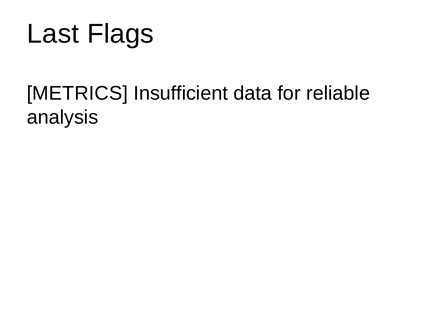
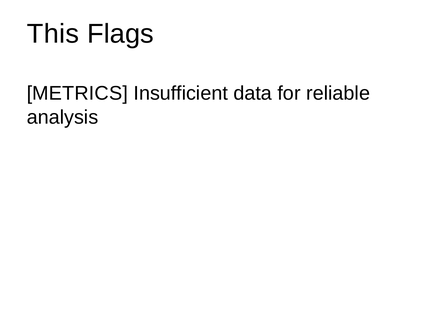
Last: Last -> This
